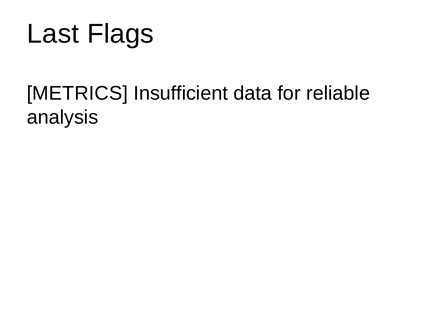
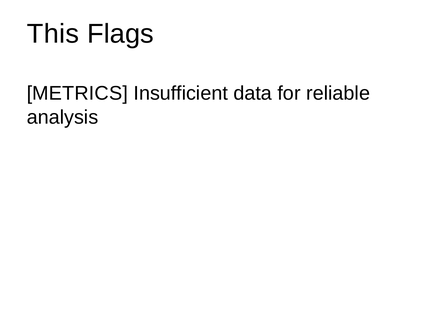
Last: Last -> This
